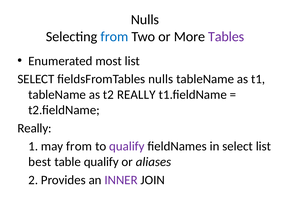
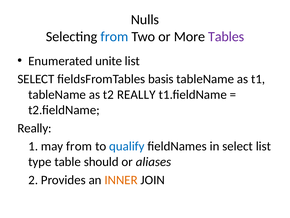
most: most -> unite
fieldsFromTables nulls: nulls -> basis
qualify at (127, 146) colour: purple -> blue
best: best -> type
table qualify: qualify -> should
INNER colour: purple -> orange
